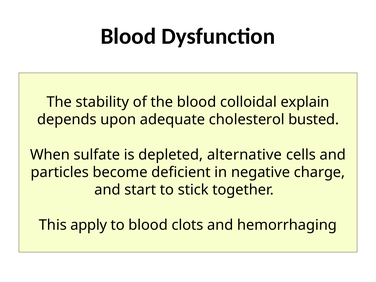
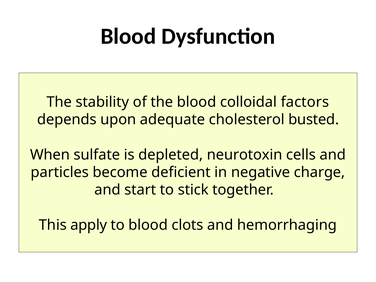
explain: explain -> factors
alternative: alternative -> neurotoxin
